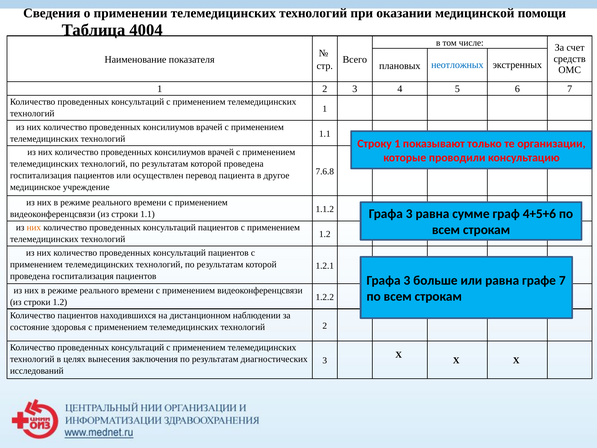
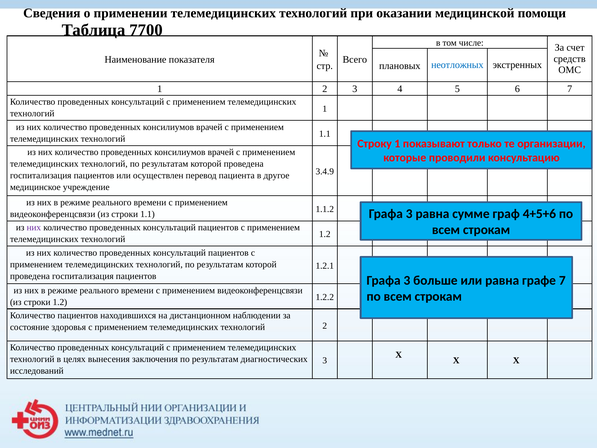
4004: 4004 -> 7700
7.6.8: 7.6.8 -> 3.4.9
них at (34, 227) colour: orange -> purple
